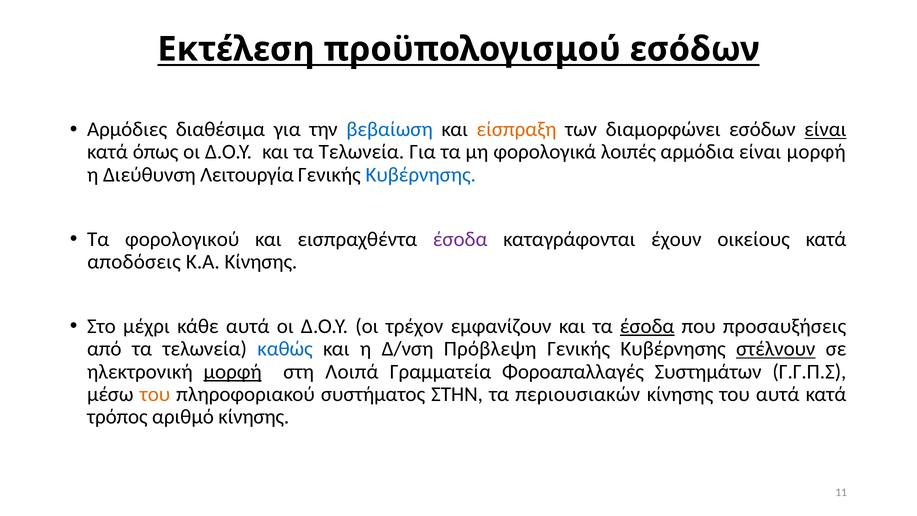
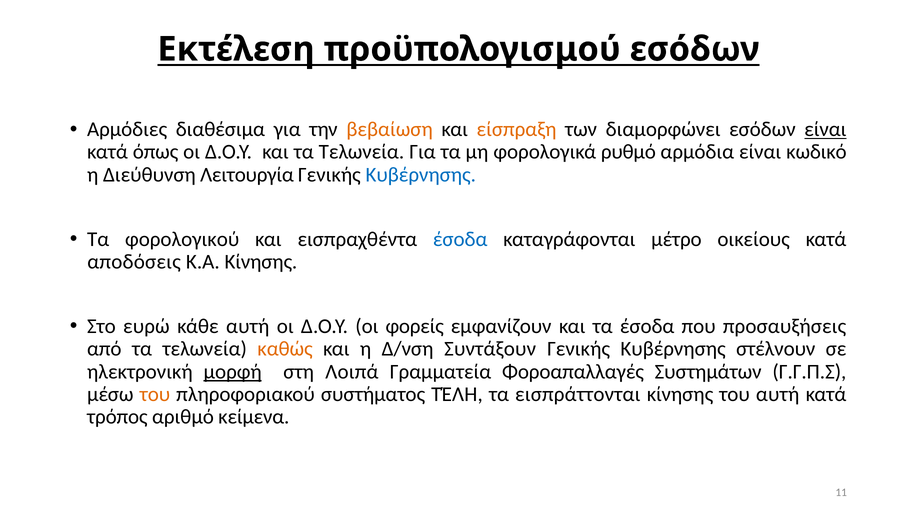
βεβαίωση colour: blue -> orange
λοιπές: λοιπές -> ρυθμό
είναι μορφή: μορφή -> κωδικό
έσοδα at (460, 239) colour: purple -> blue
έχουν: έχουν -> μέτρο
μέχρι: μέχρι -> ευρώ
κάθε αυτά: αυτά -> αυτή
τρέχον: τρέχον -> φορείς
έσοδα at (647, 326) underline: present -> none
καθώς colour: blue -> orange
Πρόβλεψη: Πρόβλεψη -> Συντάξουν
στέλνουν underline: present -> none
ΣΤΗΝ: ΣΤΗΝ -> ΤΈΛΗ
περιουσιακών: περιουσιακών -> εισπράττονται
του αυτά: αυτά -> αυτή
αριθμό κίνησης: κίνησης -> κείμενα
